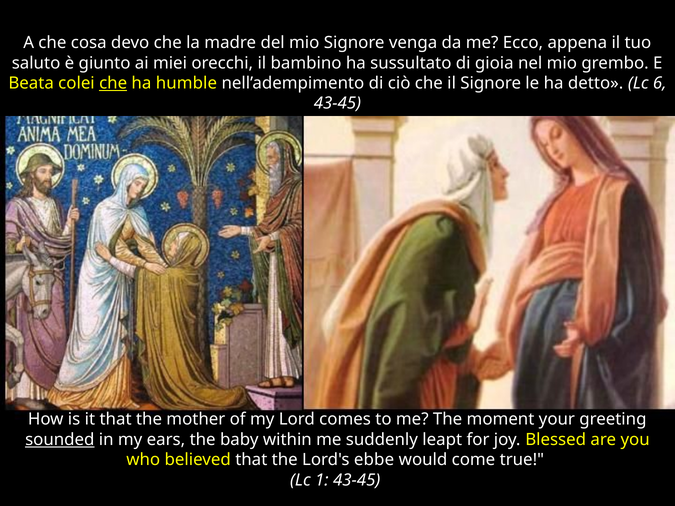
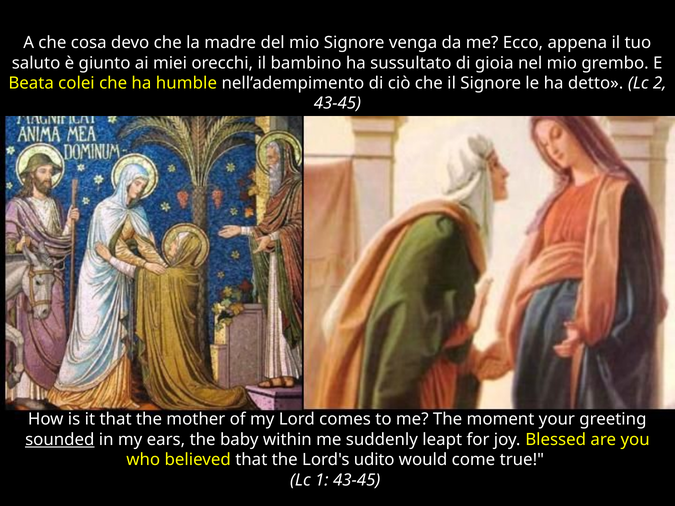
che at (113, 83) underline: present -> none
6: 6 -> 2
ebbe: ebbe -> udito
